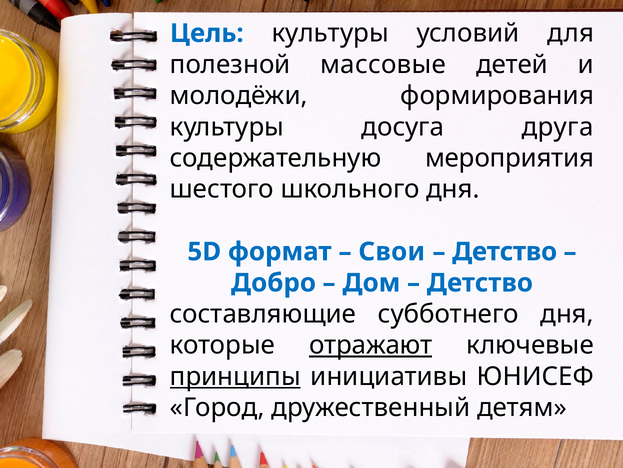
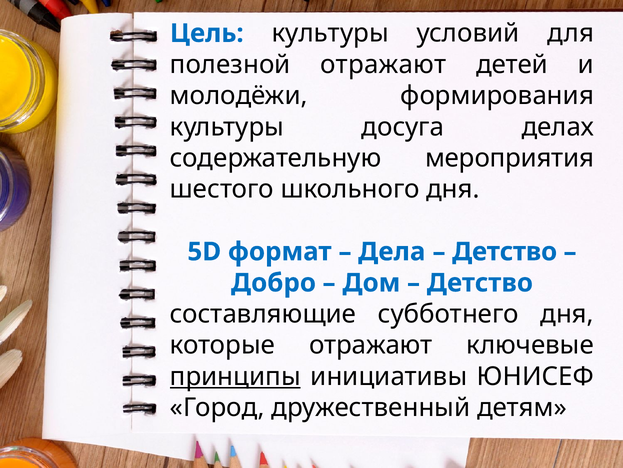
полезной массовые: массовые -> отражают
друга: друга -> делах
Свои: Свои -> Дела
отражают at (371, 345) underline: present -> none
